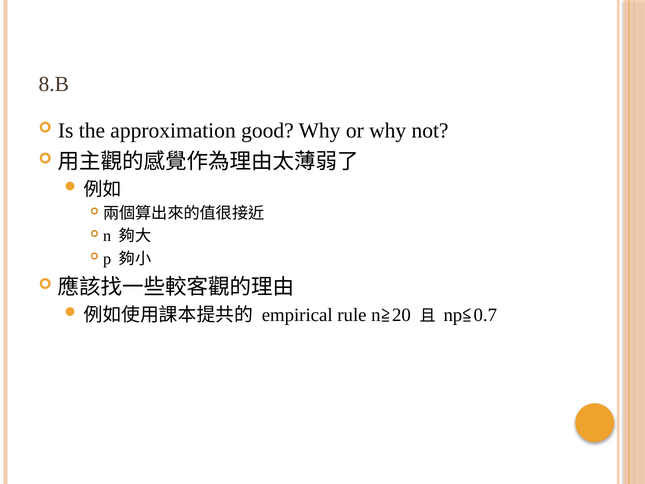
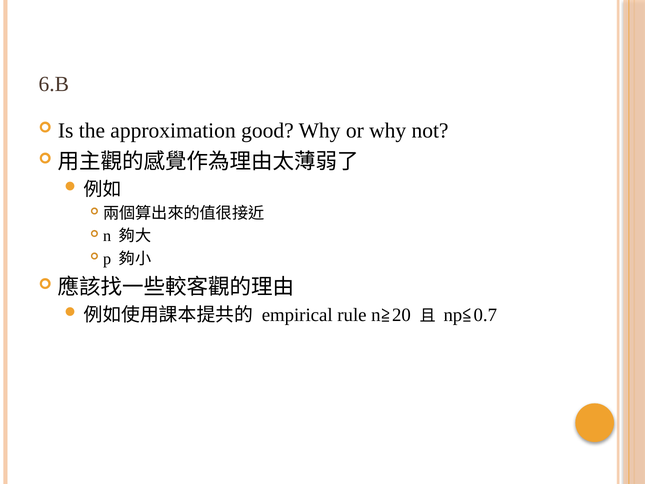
8.B: 8.B -> 6.B
